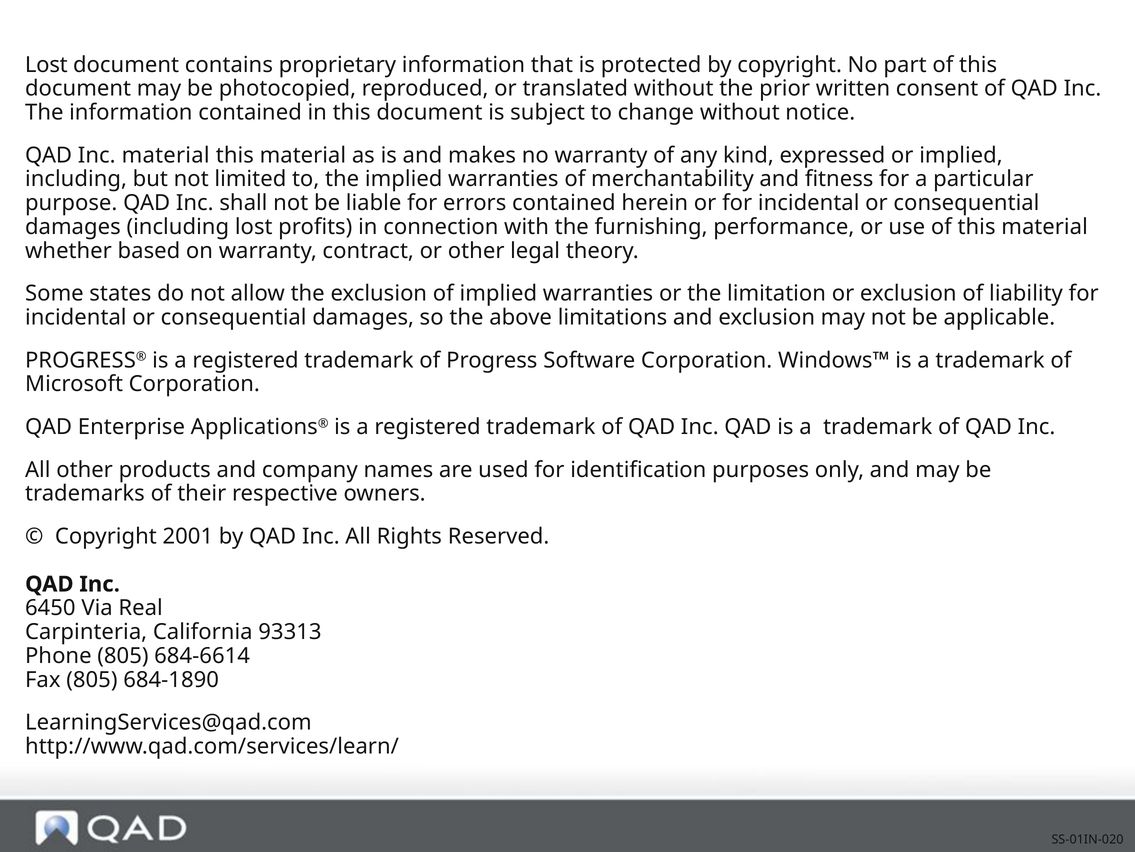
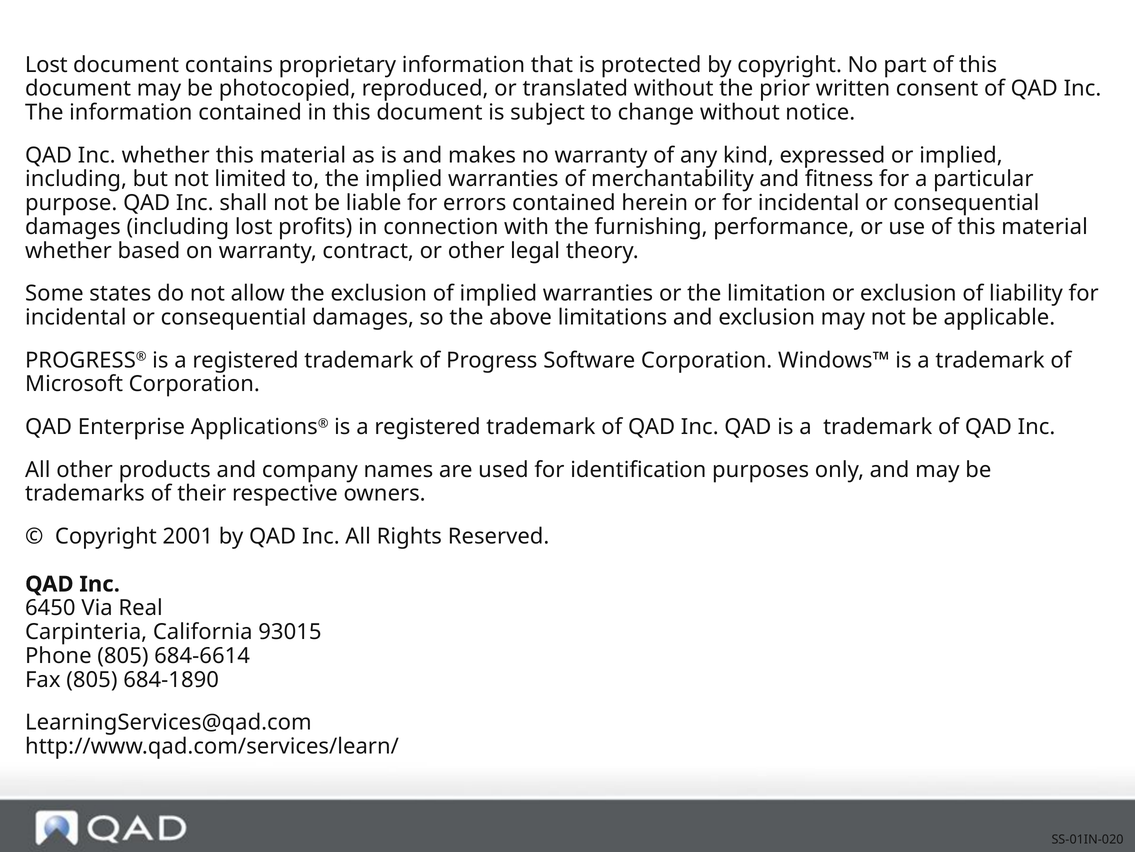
Inc material: material -> whether
93313: 93313 -> 93015
